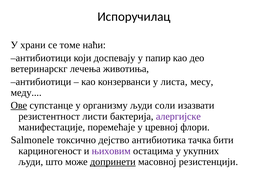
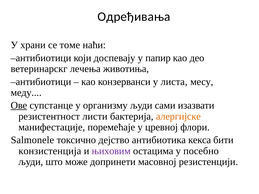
Испоручилац: Испоручилац -> Одређивања
соли: соли -> сами
алергијске colour: purple -> orange
тачка: тачка -> кекса
карциногеност: карциногеност -> конзистенција
укупних: укупних -> посебно
допринети underline: present -> none
